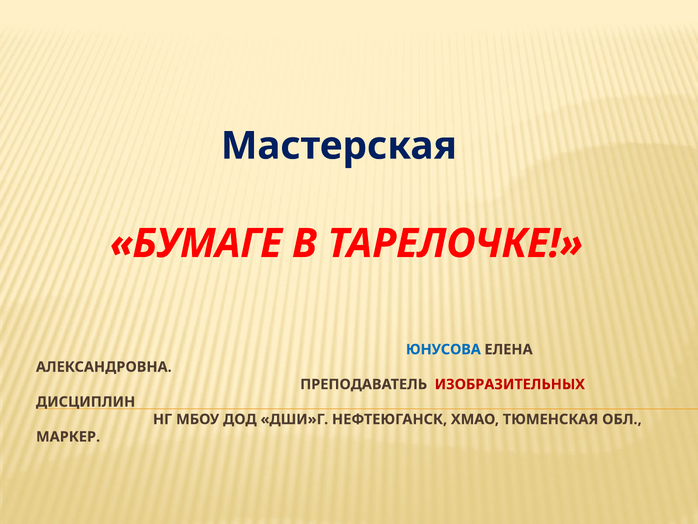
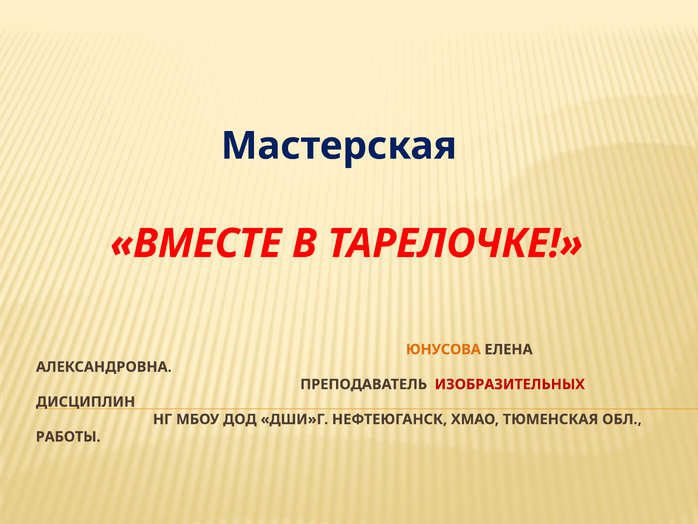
БУМАГЕ: БУМАГЕ -> ВМЕСТЕ
ЮНУСОВА colour: blue -> orange
МАРКЕР: МАРКЕР -> РАБОТЫ
